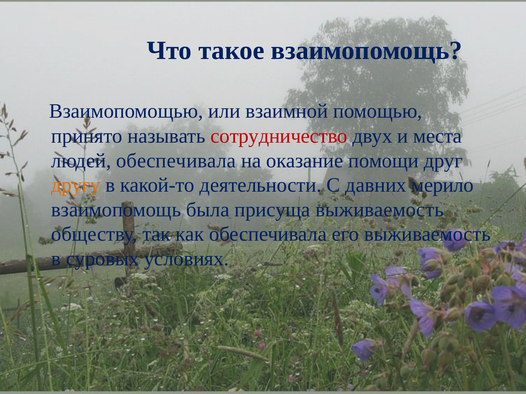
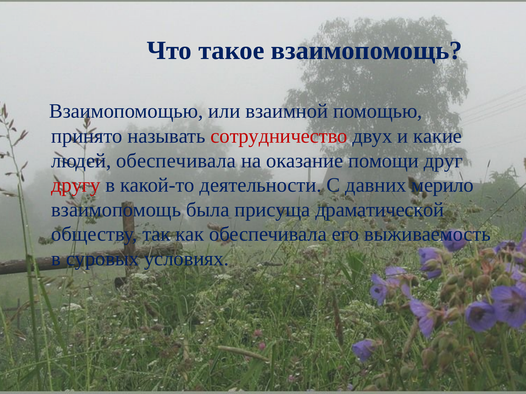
места: места -> какие
другу colour: orange -> red
присуща выживаемость: выживаемость -> драматической
